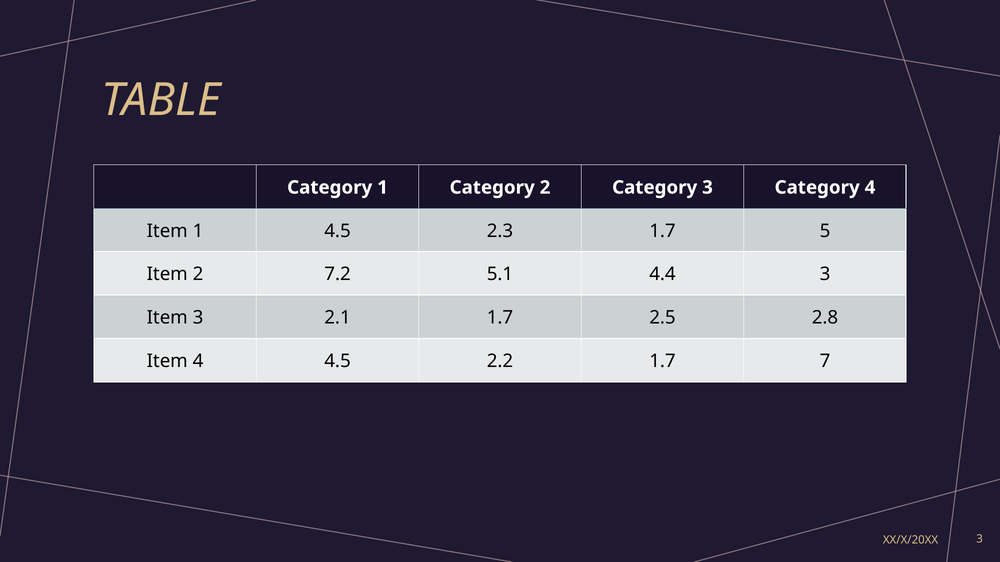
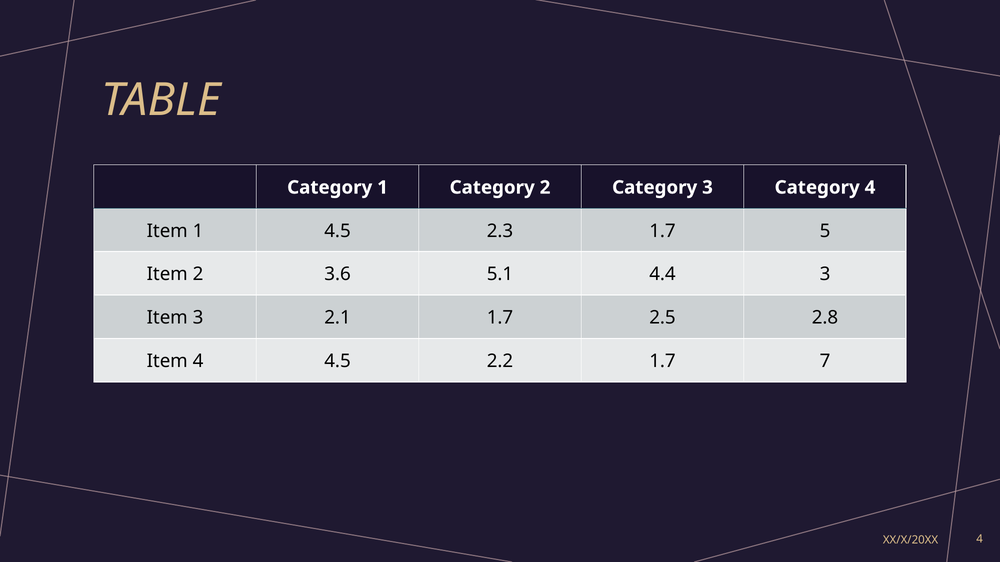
7.2: 7.2 -> 3.6
XX/X/20XX 3: 3 -> 4
